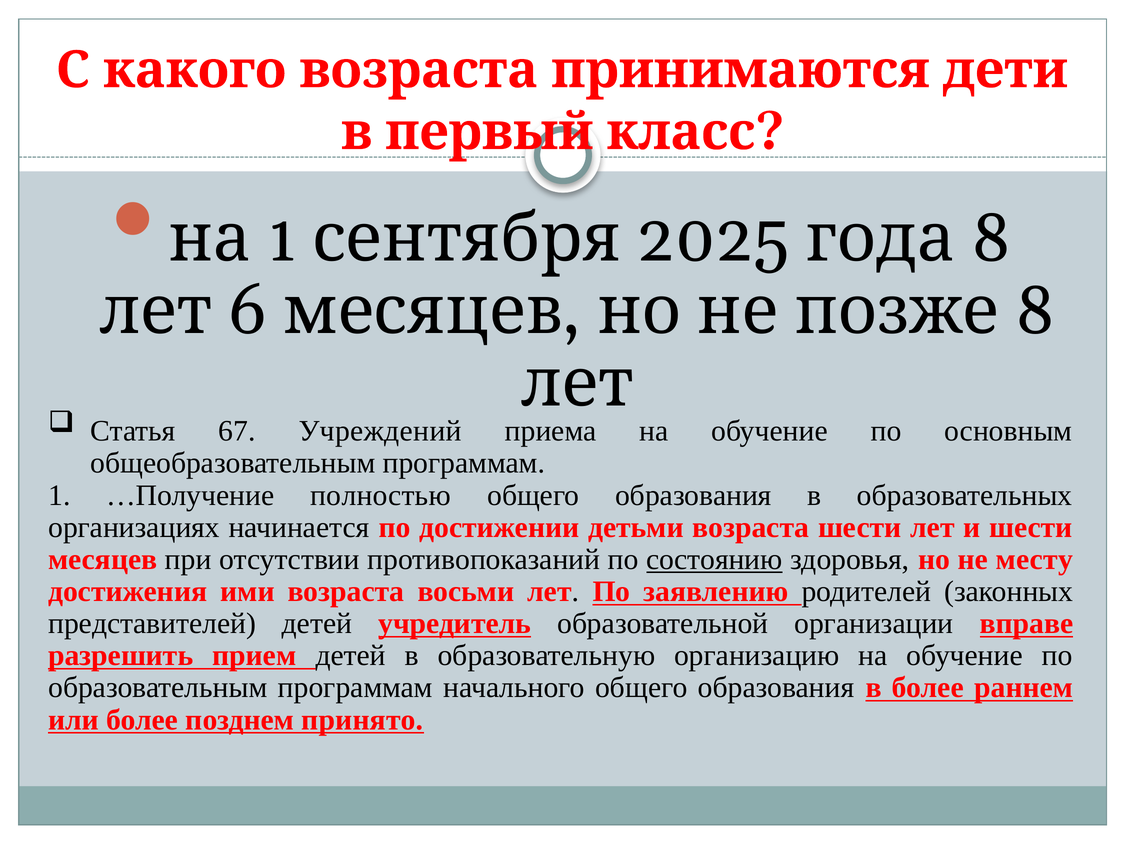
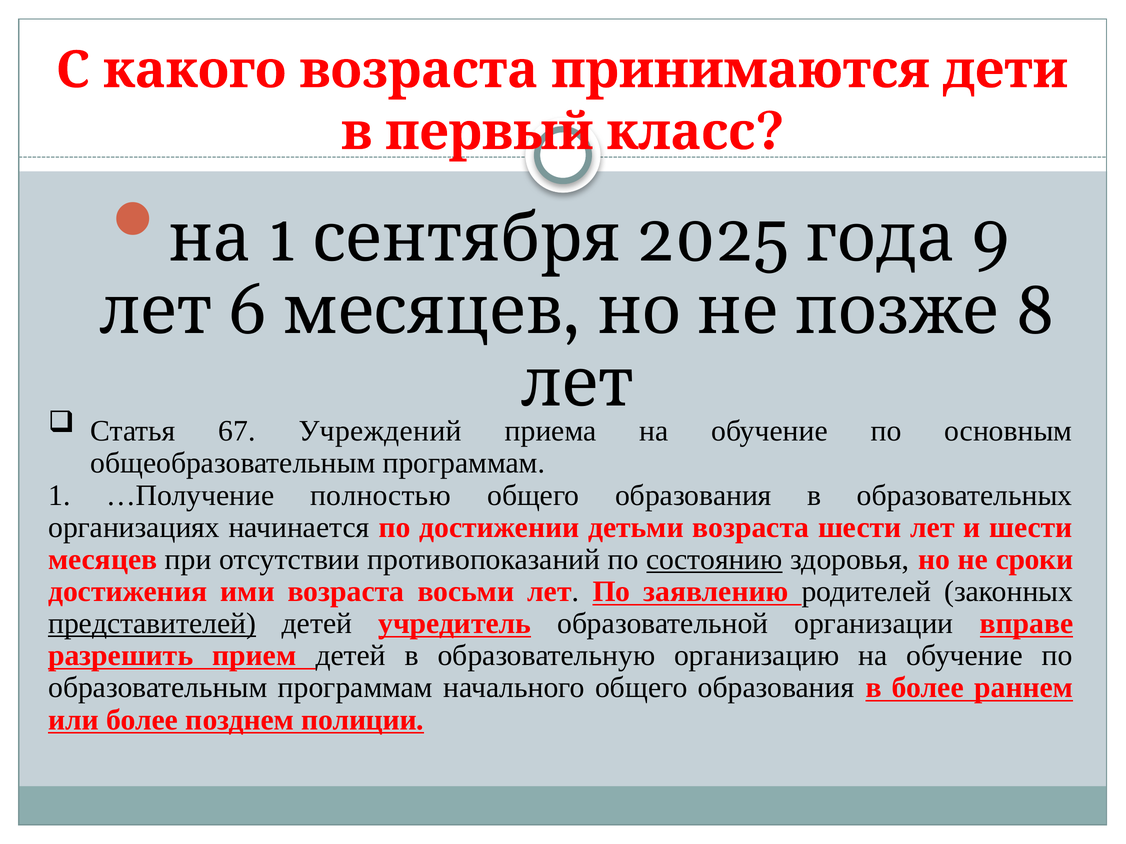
8 at (991, 239): 8 -> 9
месту: месту -> сроки
представителей underline: none -> present
принято: принято -> полиции
